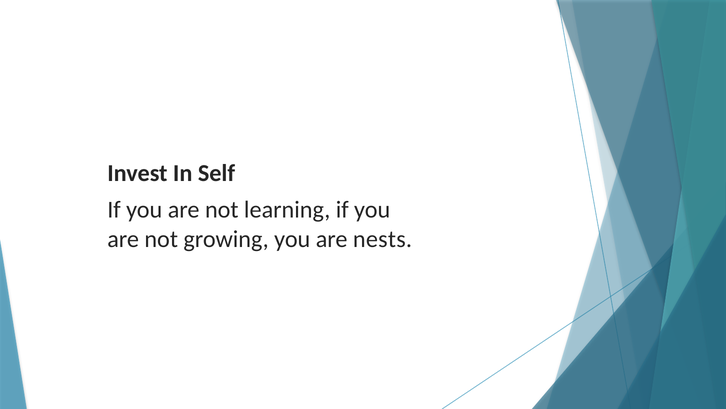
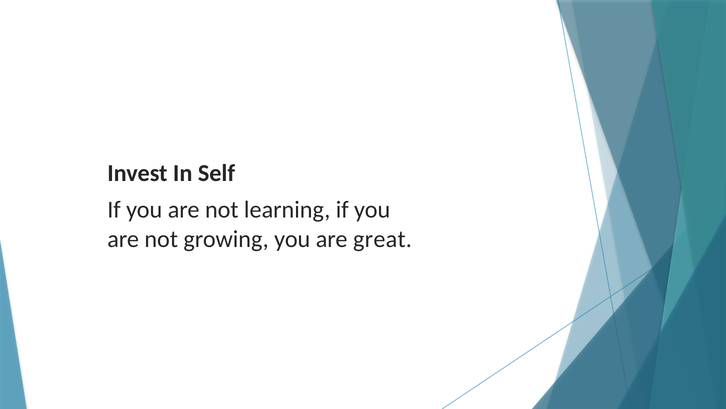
nests: nests -> great
